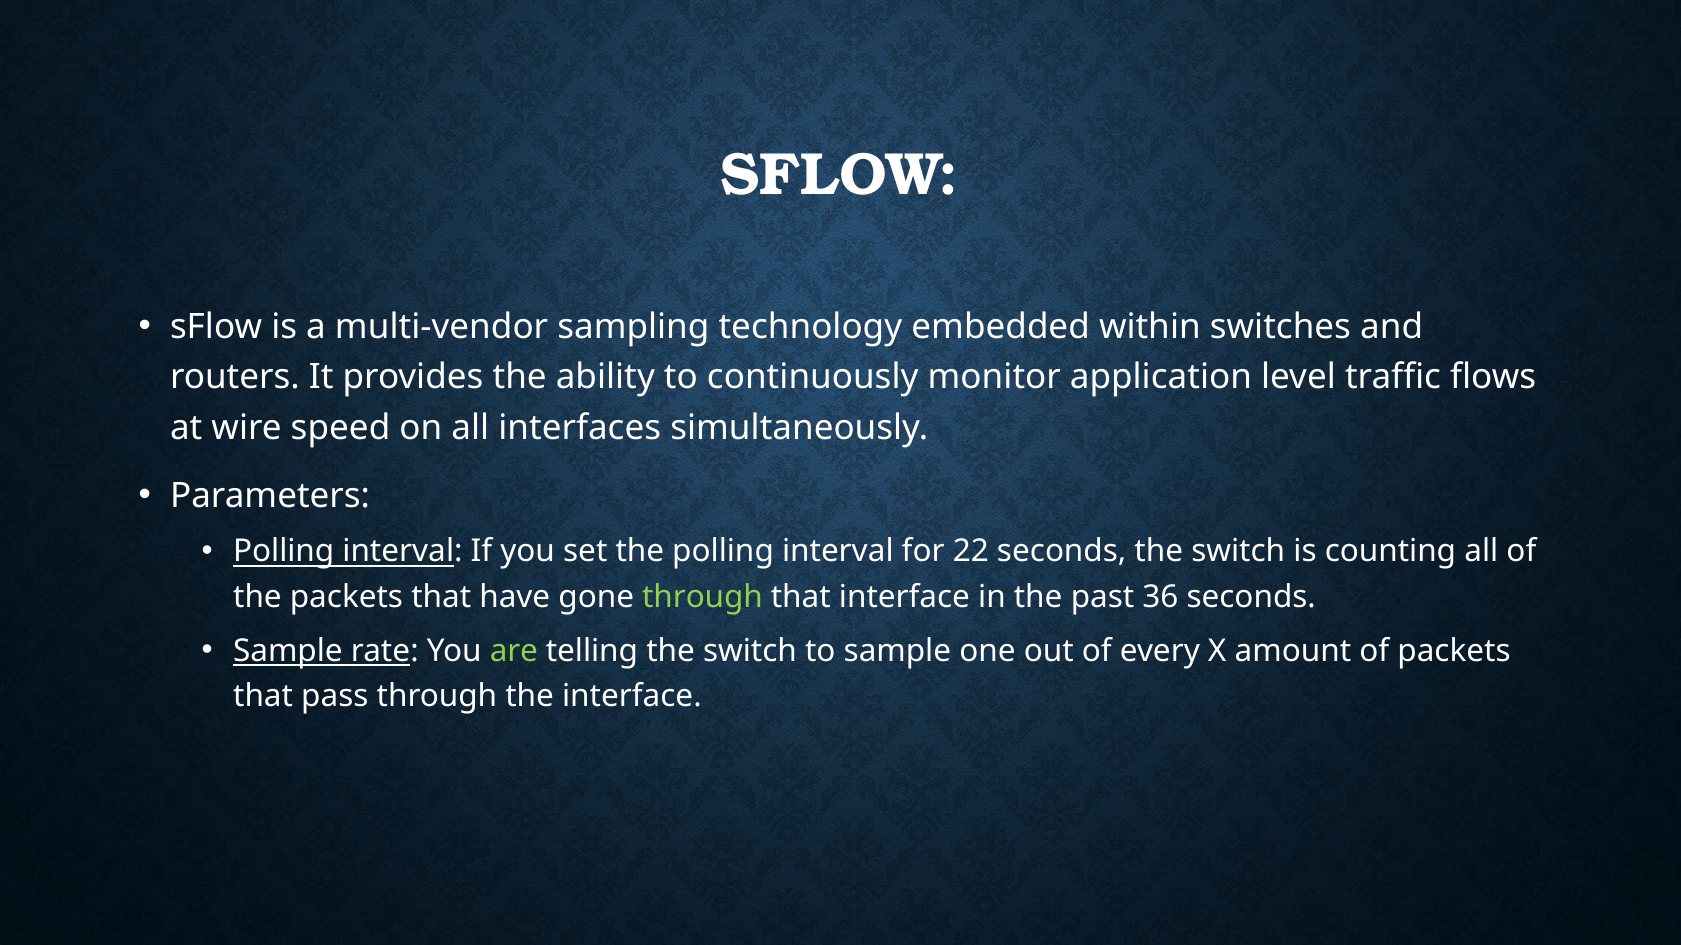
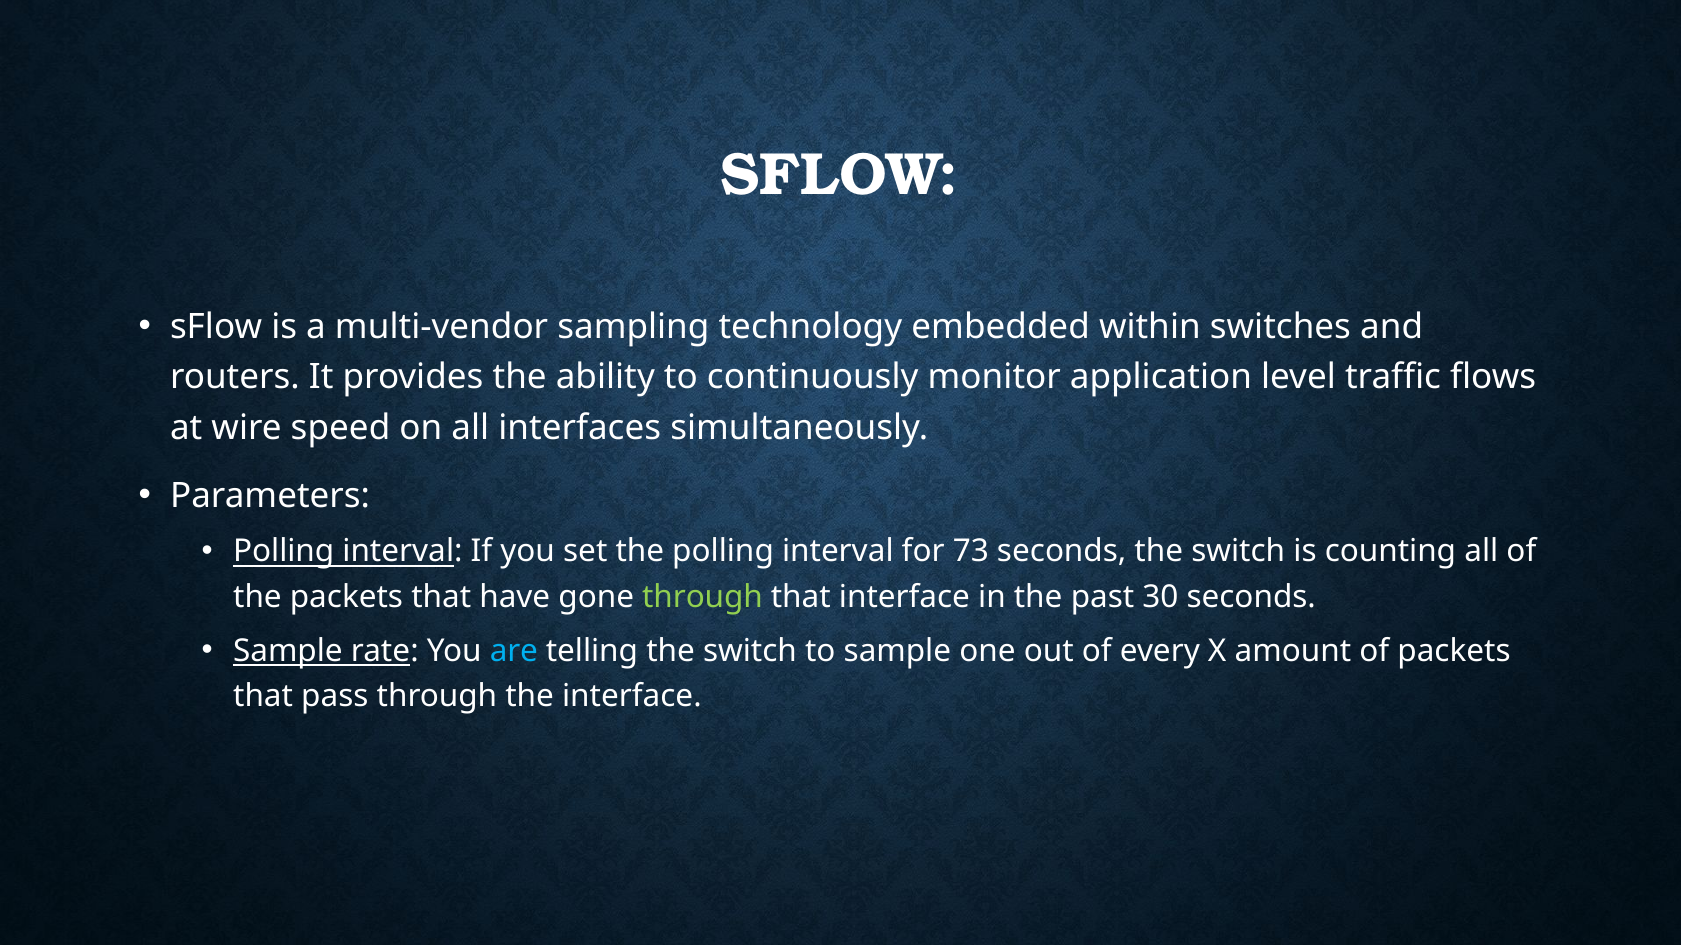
22: 22 -> 73
36: 36 -> 30
are colour: light green -> light blue
